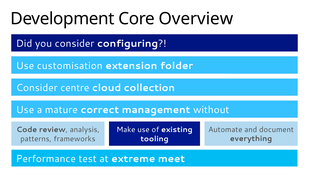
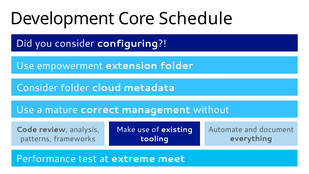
Overview: Overview -> Schedule
customisation: customisation -> empowerment
Consider centre: centre -> folder
collection: collection -> metadata
